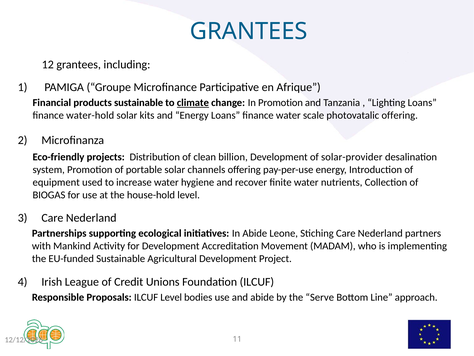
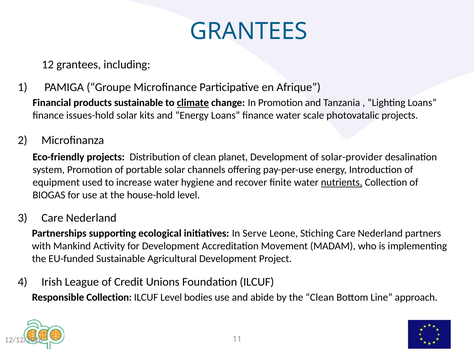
water-hold: water-hold -> issues-hold
photovatalic offering: offering -> projects
billion: billion -> planet
nutrients underline: none -> present
In Abide: Abide -> Serve
Responsible Proposals: Proposals -> Collection
the Serve: Serve -> Clean
